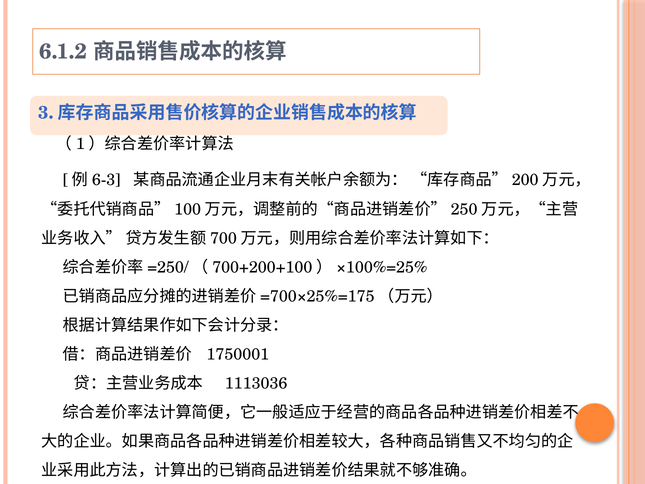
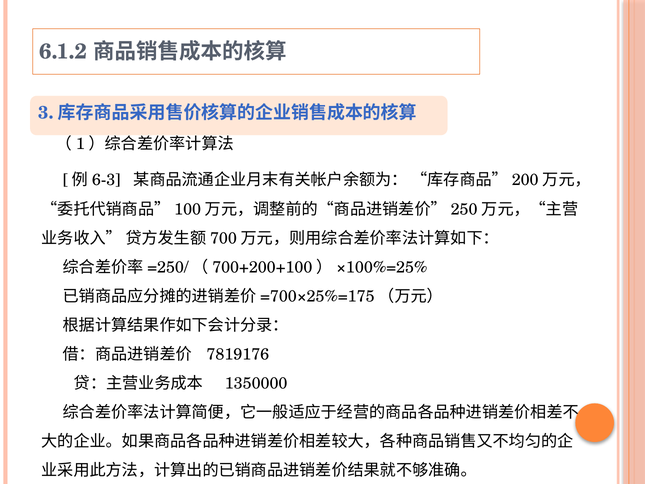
1750001: 1750001 -> 7819176
1113036: 1113036 -> 1350000
